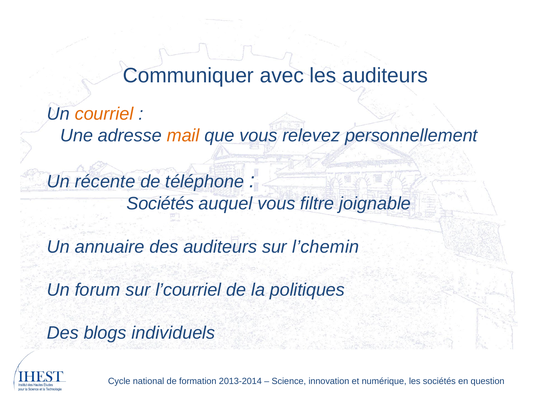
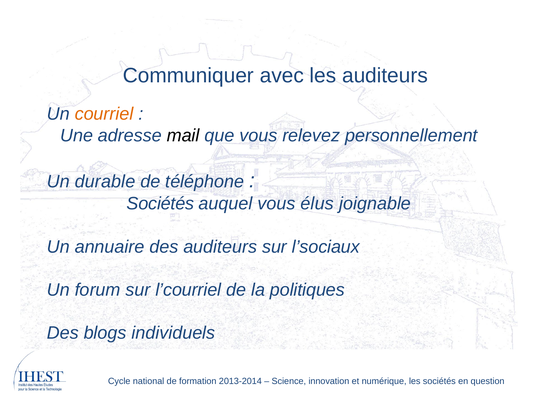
mail colour: orange -> black
récente: récente -> durable
filtre: filtre -> élus
l’chemin: l’chemin -> l’sociaux
